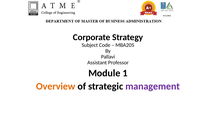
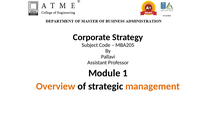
management colour: purple -> orange
